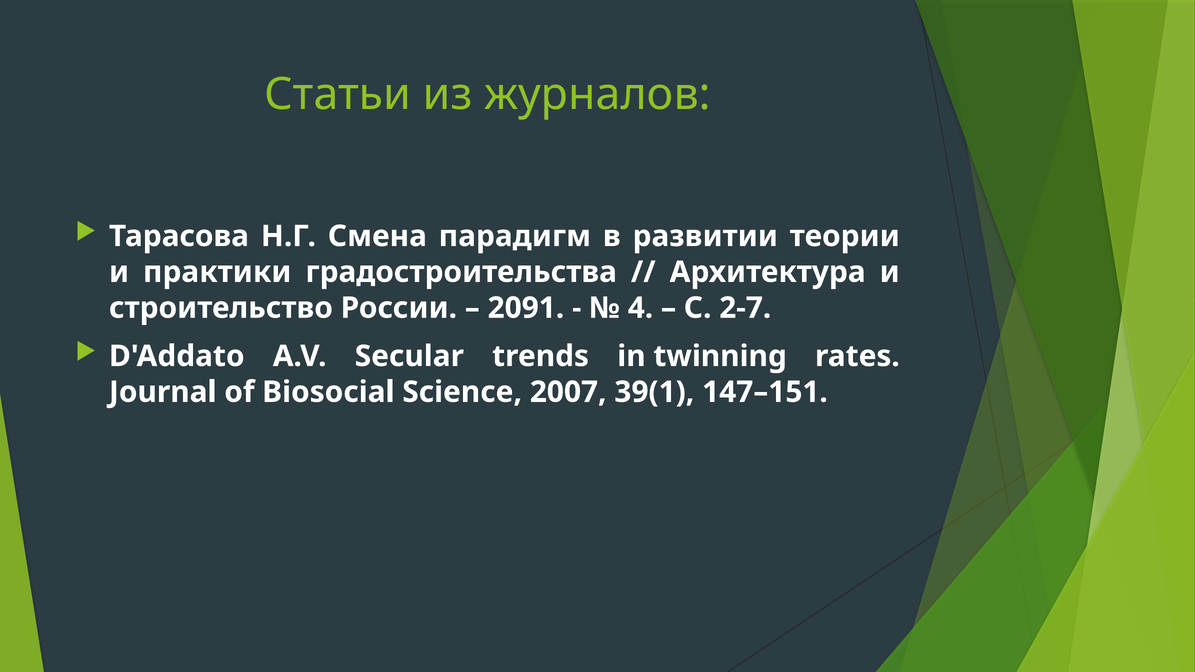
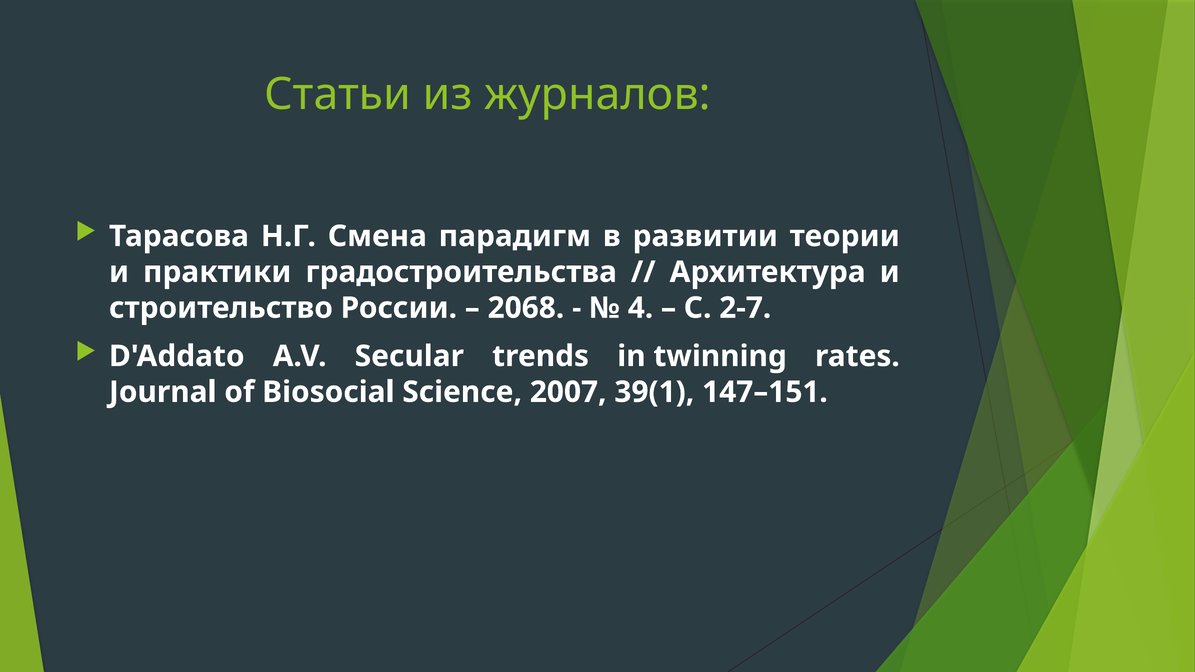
2091: 2091 -> 2068
